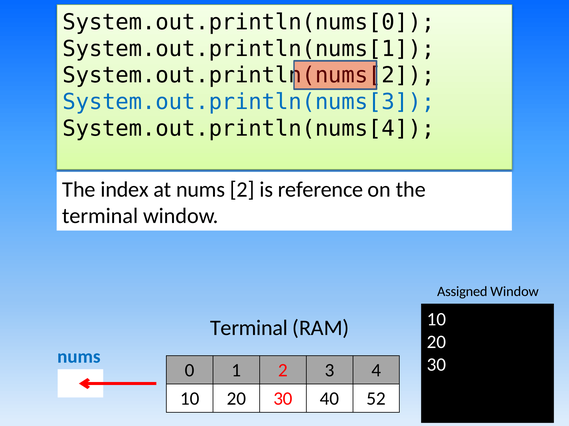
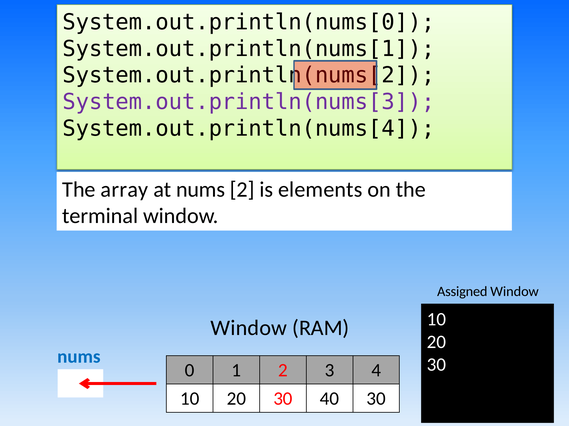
System.out.println(nums[3 colour: blue -> purple
index: index -> array
reference: reference -> elements
Terminal at (249, 329): Terminal -> Window
40 52: 52 -> 30
